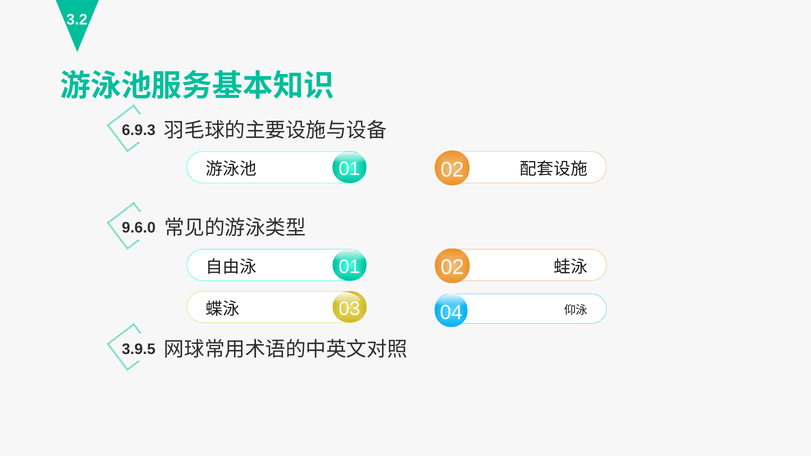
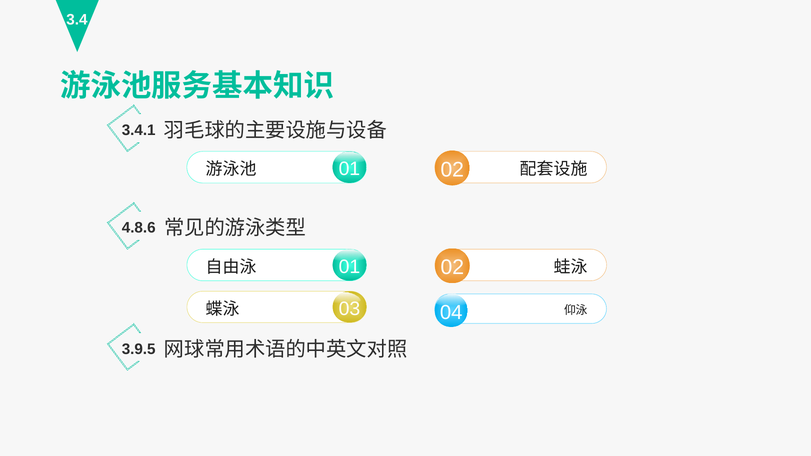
3.2: 3.2 -> 3.4
6.9.3: 6.9.3 -> 3.4.1
9.6.0: 9.6.0 -> 4.8.6
